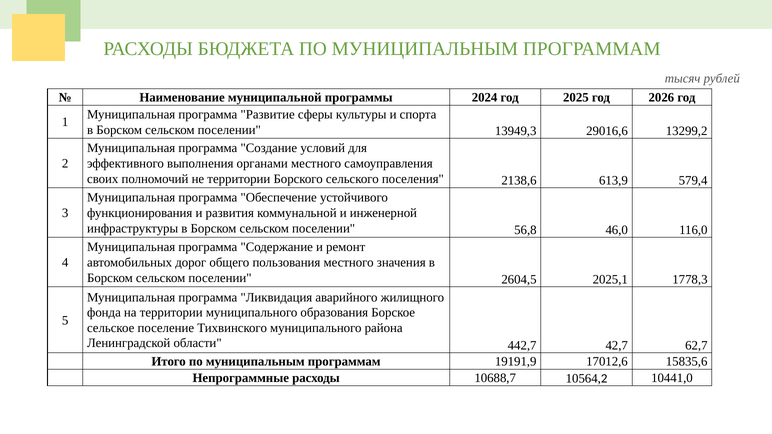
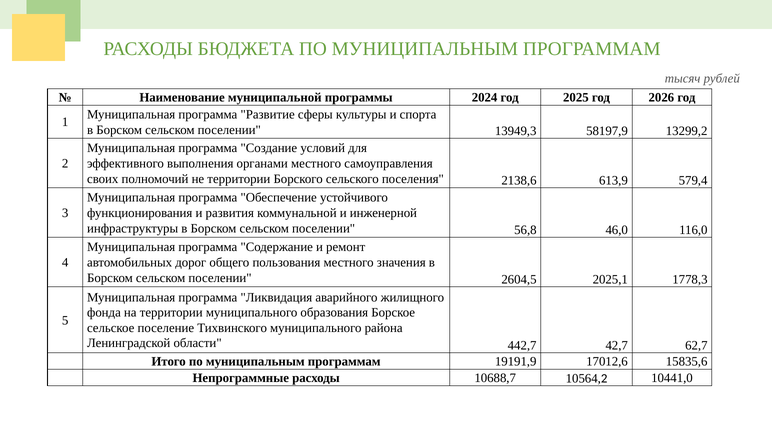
29016,6: 29016,6 -> 58197,9
